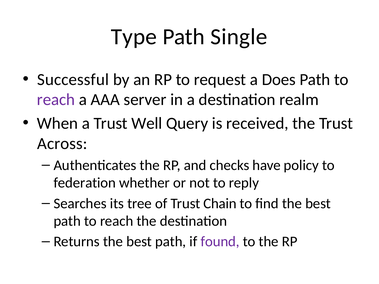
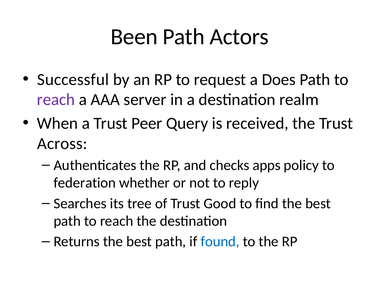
Type: Type -> Been
Single: Single -> Actors
Well: Well -> Peer
have: have -> apps
Chain: Chain -> Good
found colour: purple -> blue
